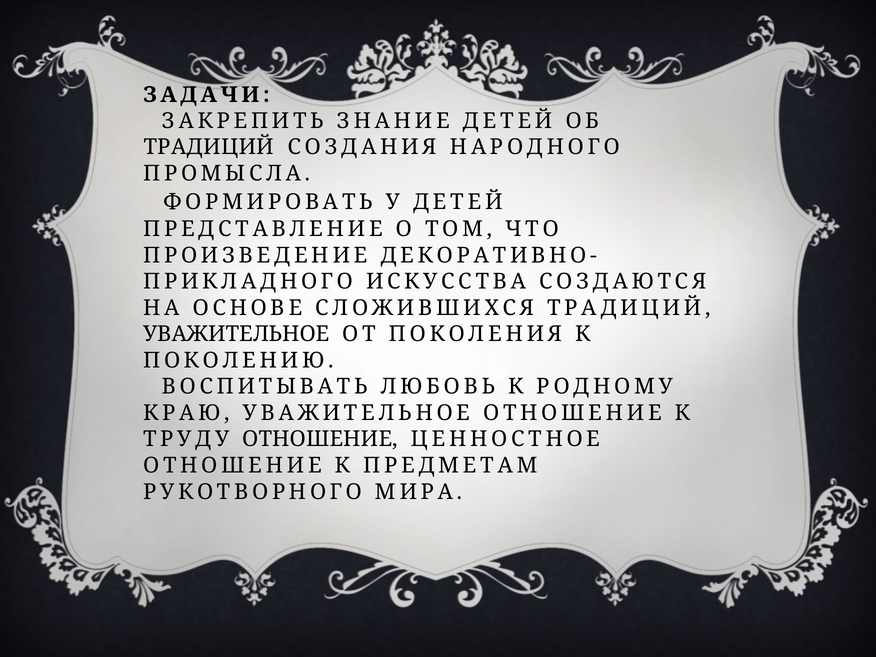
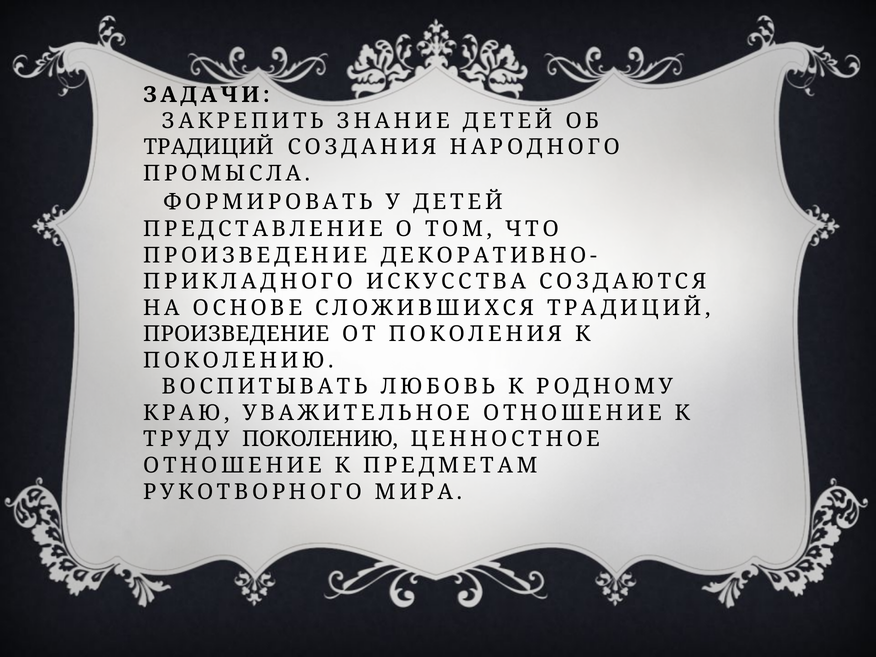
УВАЖИТЕЛЬНОЕ at (236, 334): УВАЖИТЕЛЬНОЕ -> ПРОИЗВЕДЕНИЕ
ТРУДУ ОТНОШЕНИЕ: ОТНОШЕНИЕ -> ПОКОЛЕНИЮ
